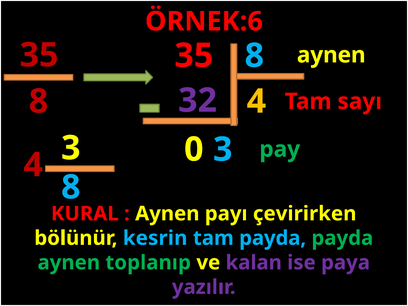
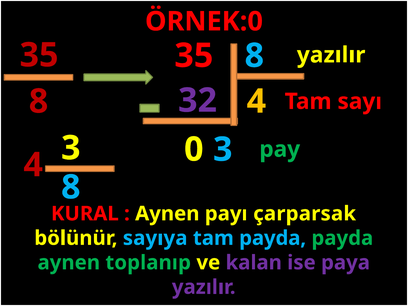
ÖRNEK:6: ÖRNEK:6 -> ÖRNEK:0
aynen at (331, 55): aynen -> yazılır
çevirirken: çevirirken -> çarparsak
kesrin: kesrin -> sayıya
